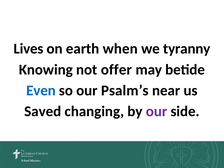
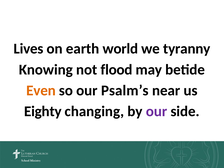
when: when -> world
offer: offer -> flood
Even colour: blue -> orange
Saved: Saved -> Eighty
